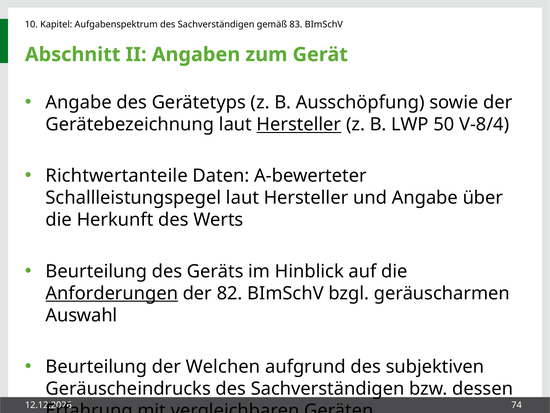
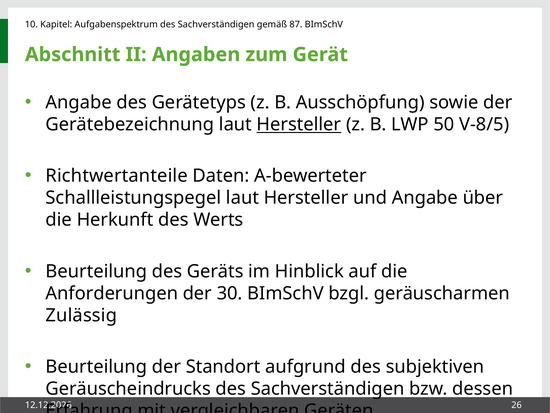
83: 83 -> 87
V-8/4: V-8/4 -> V-8/5
Anforderungen underline: present -> none
82: 82 -> 30
Auswahl: Auswahl -> Zulässig
Welchen: Welchen -> Standort
74: 74 -> 26
